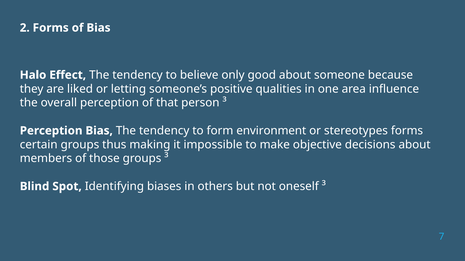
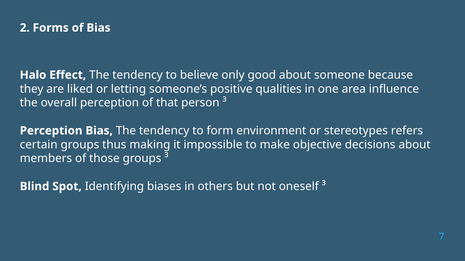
stereotypes forms: forms -> refers
